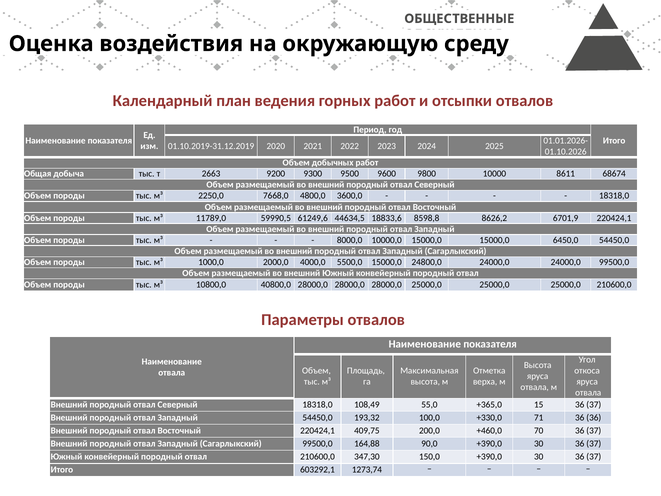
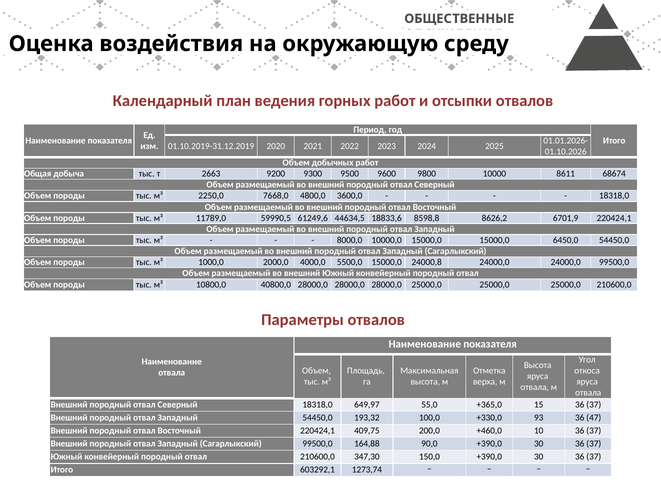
24800,0: 24800,0 -> 24000,8
108,49: 108,49 -> 649,97
71: 71 -> 93
36 36: 36 -> 47
70: 70 -> 10
